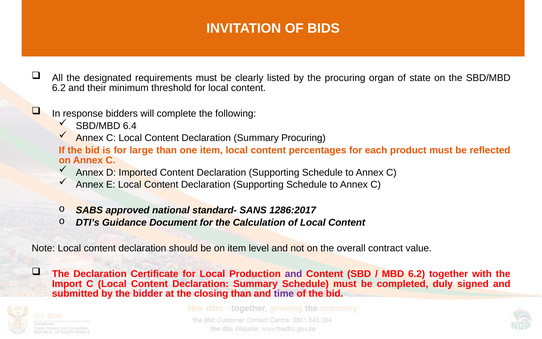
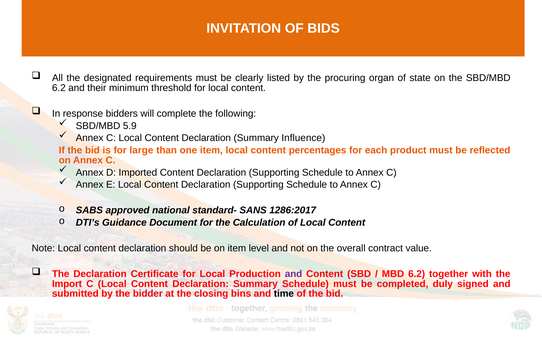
6.4: 6.4 -> 5.9
Summary Procuring: Procuring -> Influence
closing than: than -> bins
time colour: purple -> black
